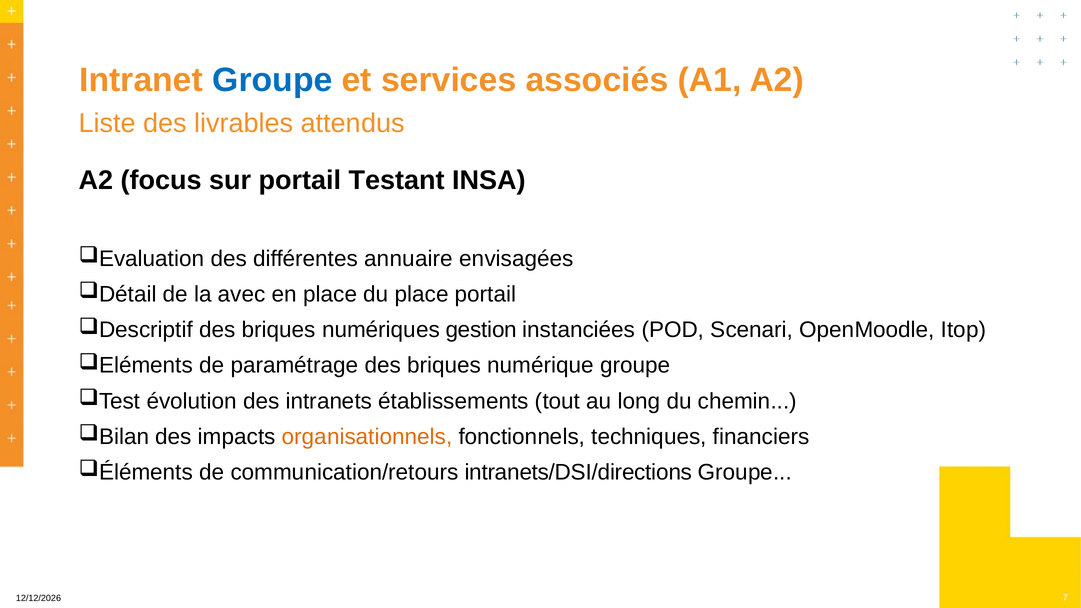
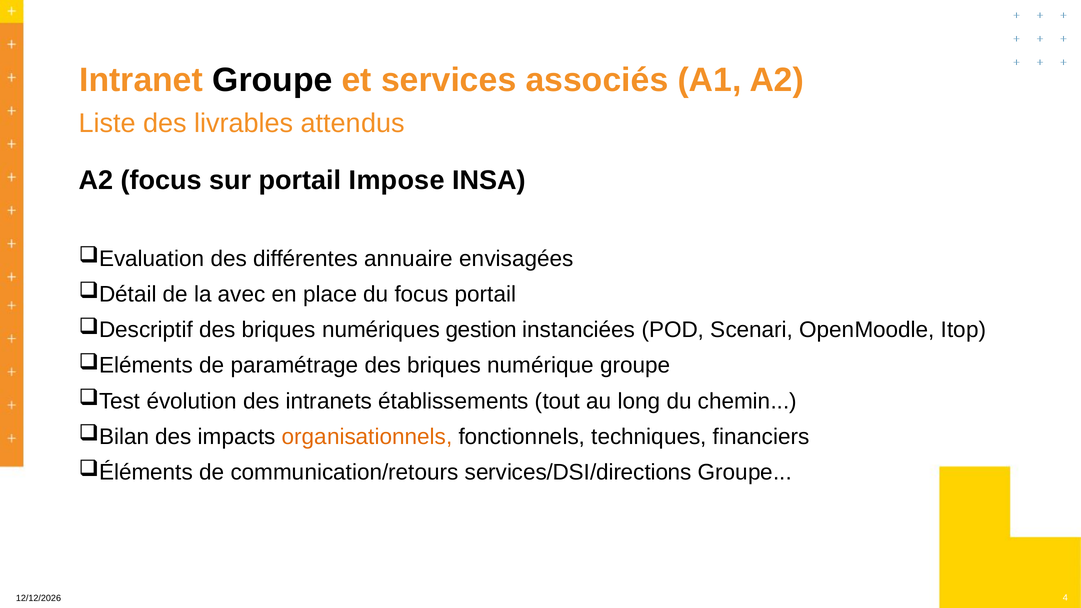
Groupe at (272, 80) colour: blue -> black
Testant: Testant -> Impose
du place: place -> focus
intranets/DSI/directions: intranets/DSI/directions -> services/DSI/directions
7: 7 -> 4
